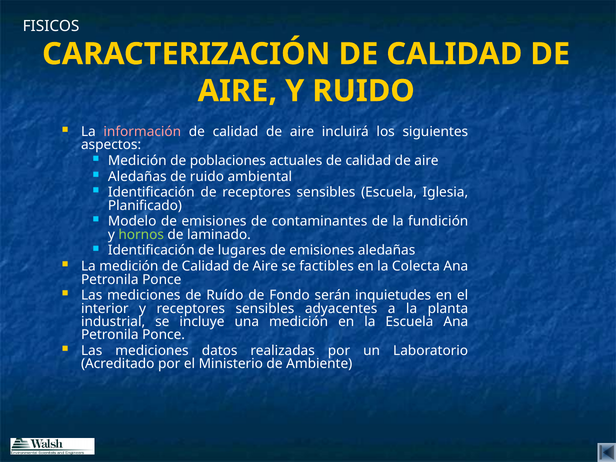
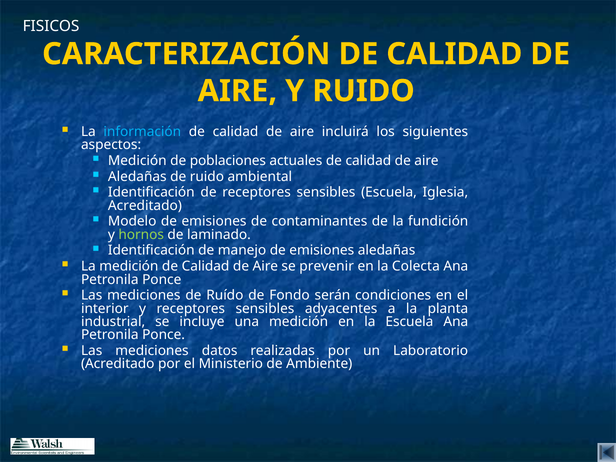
información colour: pink -> light blue
Planificado at (145, 206): Planificado -> Acreditado
lugares: lugares -> manejo
factibles: factibles -> prevenir
inquietudes: inquietudes -> condiciones
